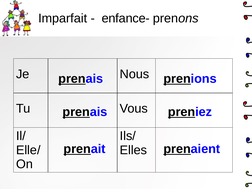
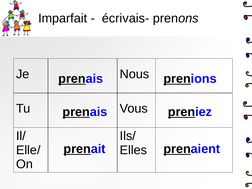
enfance-: enfance- -> écrivais-
